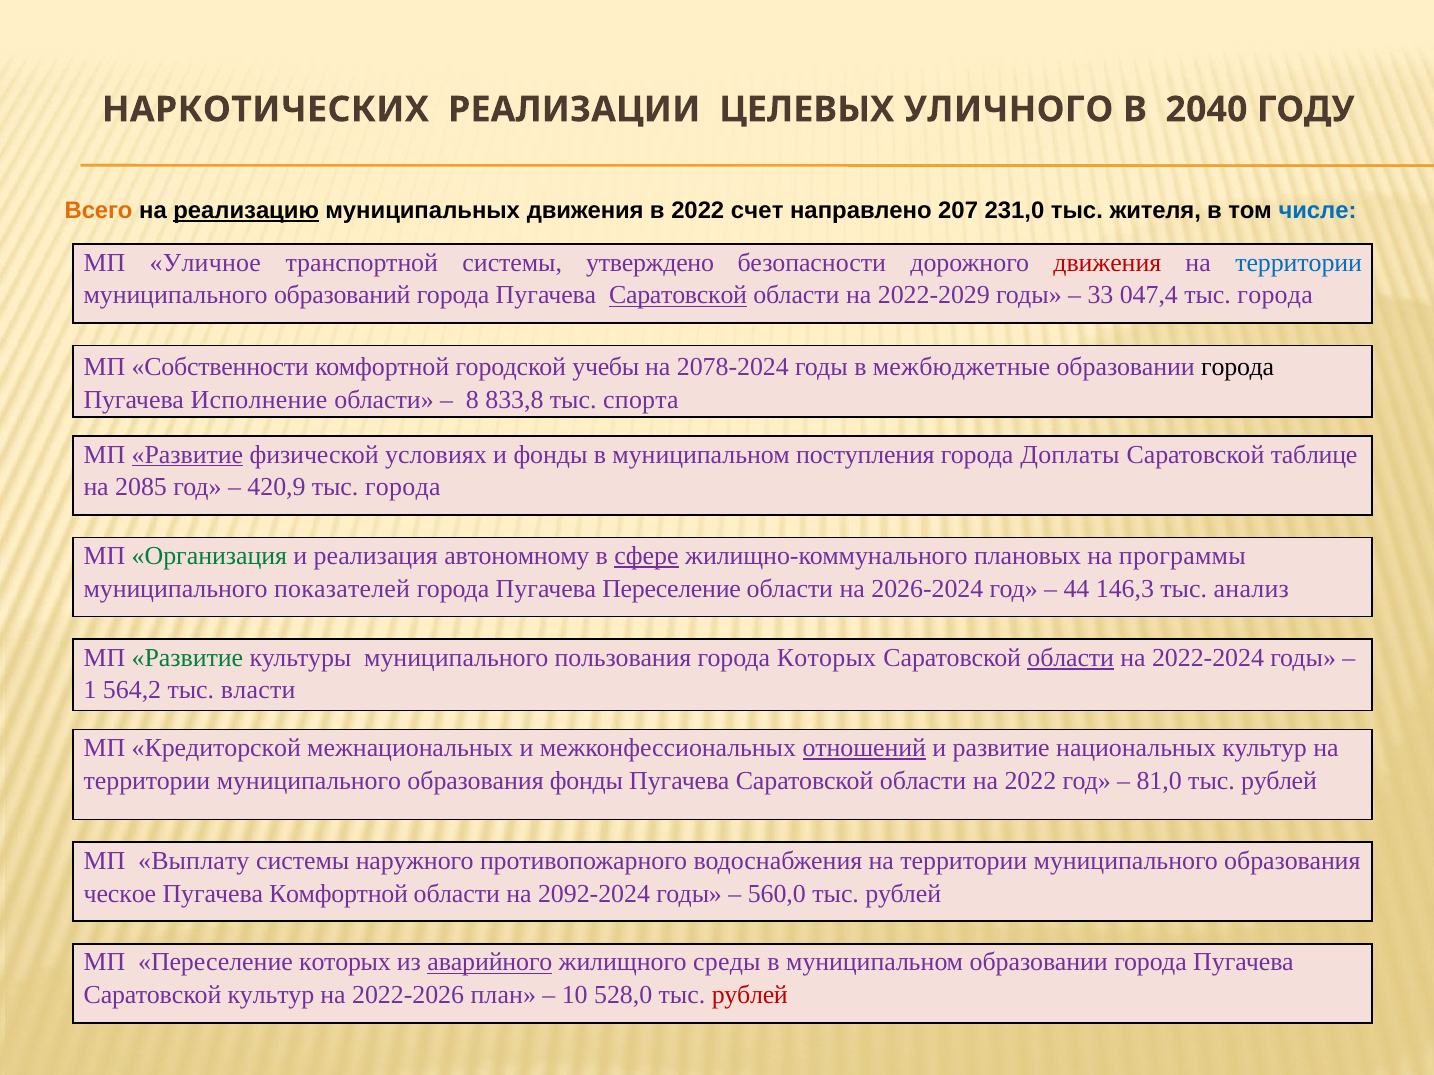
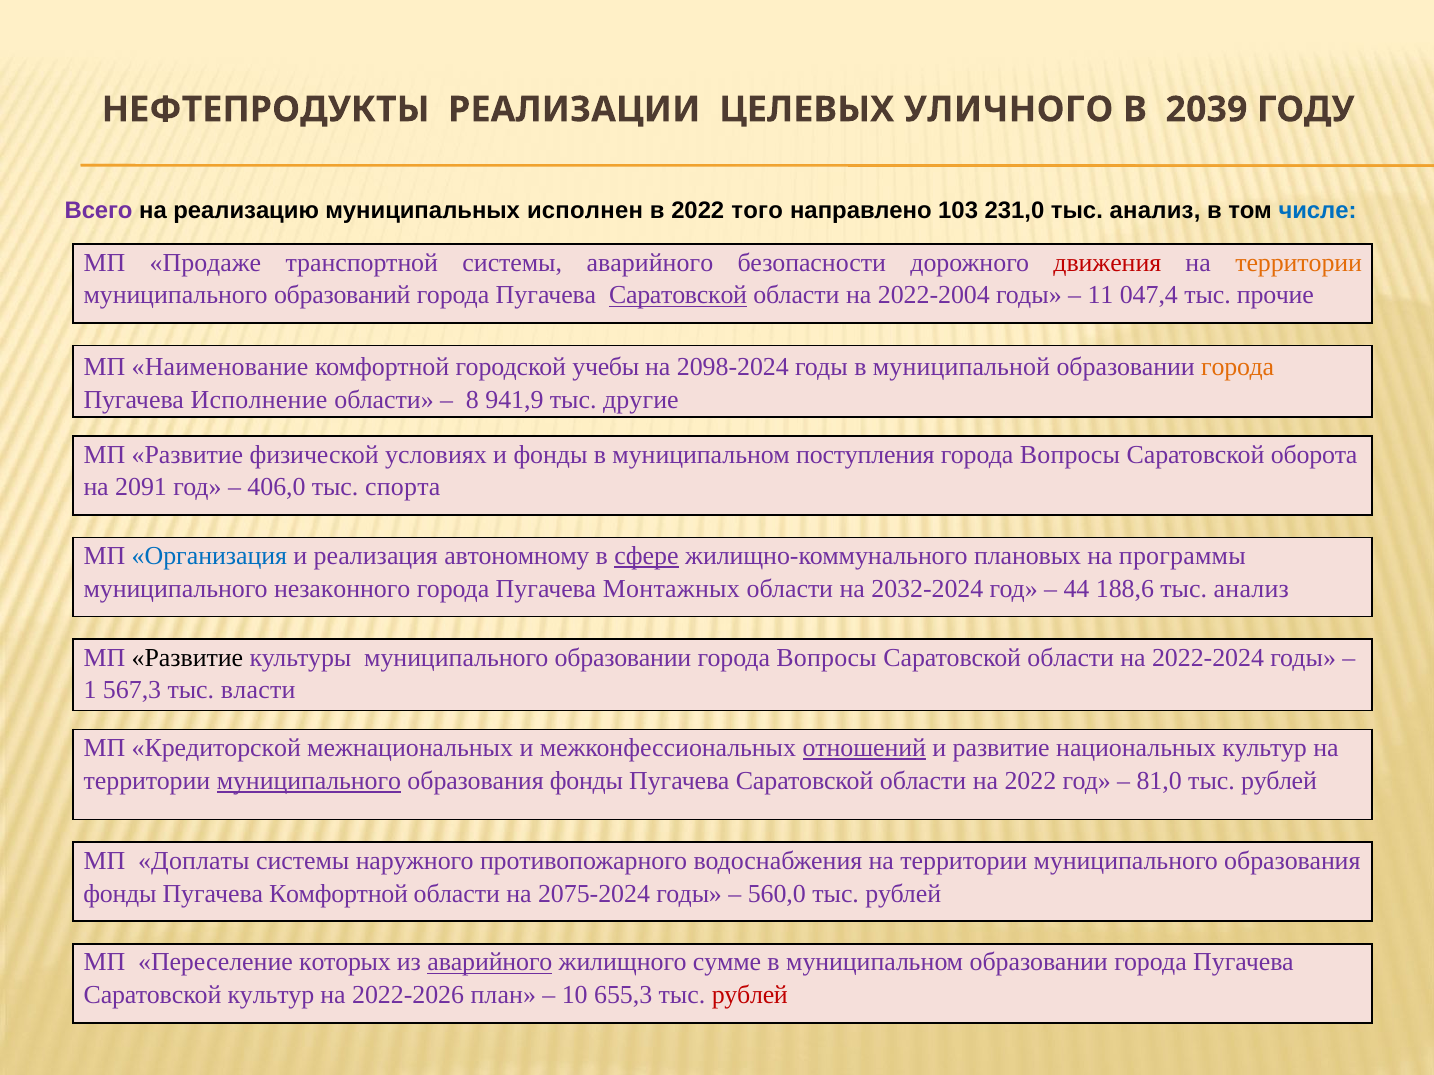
НАРКОТИЧЕСКИХ: НАРКОТИЧЕСКИХ -> НЕФТЕПРОДУКТЫ
2040: 2040 -> 2039
Всего colour: orange -> purple
реализацию underline: present -> none
муниципальных движения: движения -> исполнен
счет: счет -> того
207: 207 -> 103
231,0 тыс жителя: жителя -> анализ
Уличное: Уличное -> Продаже
системы утверждено: утверждено -> аварийного
территории at (1299, 263) colour: blue -> orange
2022-2029: 2022-2029 -> 2022-2004
33: 33 -> 11
047,4 тыс города: города -> прочие
Собственности: Собственности -> Наименование
2078-2024: 2078-2024 -> 2098-2024
межбюджетные: межбюджетные -> муниципальной
города at (1238, 367) colour: black -> orange
833,8: 833,8 -> 941,9
спорта: спорта -> другие
Развитие at (187, 455) underline: present -> none
Доплаты at (1070, 455): Доплаты -> Вопросы
таблице: таблице -> оборота
2085: 2085 -> 2091
420,9: 420,9 -> 406,0
города at (403, 487): города -> спорта
Организация colour: green -> blue
показателей: показателей -> незаконного
Пугачева Переселение: Переселение -> Монтажных
2026-2024: 2026-2024 -> 2032-2024
146,3: 146,3 -> 188,6
Развитие at (187, 658) colour: green -> black
муниципального пользования: пользования -> образовании
Которых at (827, 658): Которых -> Вопросы
области at (1071, 658) underline: present -> none
564,2: 564,2 -> 567,3
муниципального at (309, 781) underline: none -> present
Выплату: Выплату -> Доплаты
ческое at (120, 894): ческое -> фонды
2092-2024: 2092-2024 -> 2075-2024
среды: среды -> сумме
528,0: 528,0 -> 655,3
